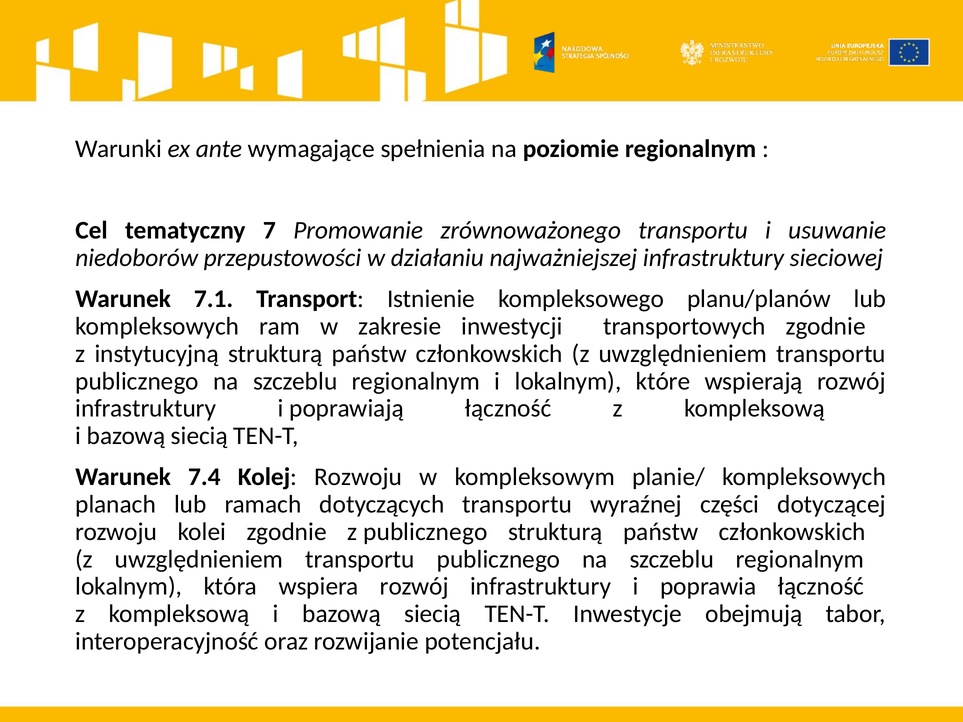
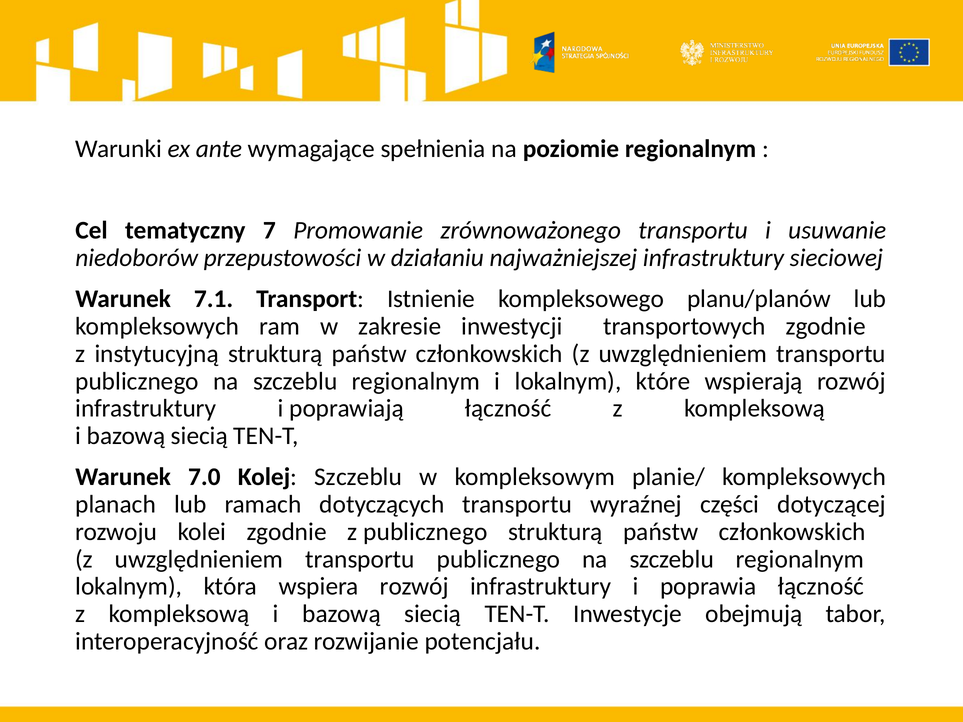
7.4: 7.4 -> 7.0
Kolej Rozwoju: Rozwoju -> Szczeblu
